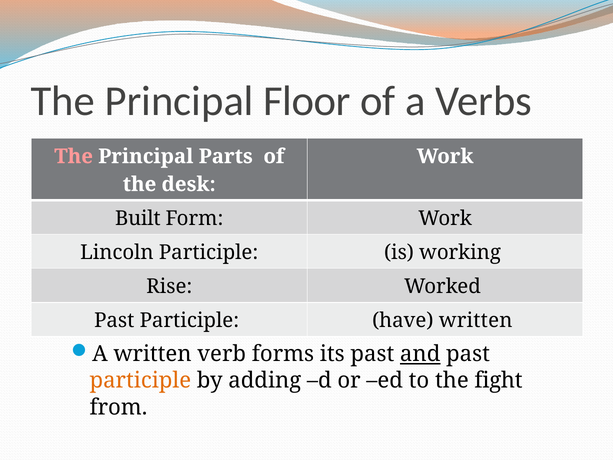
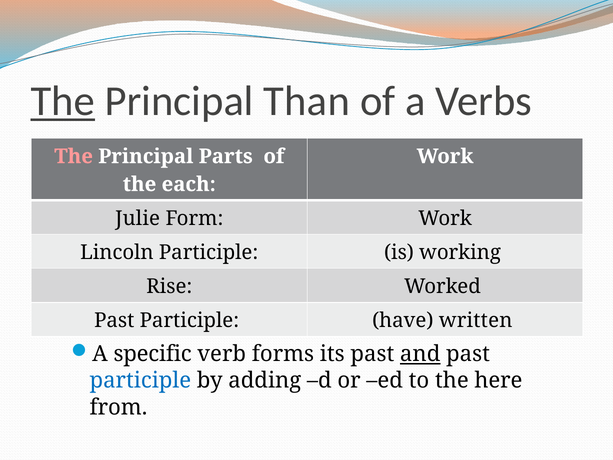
The at (63, 101) underline: none -> present
Floor: Floor -> Than
desk: desk -> each
Built: Built -> Julie
A written: written -> specific
participle at (140, 380) colour: orange -> blue
fight: fight -> here
